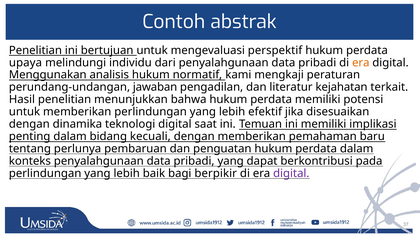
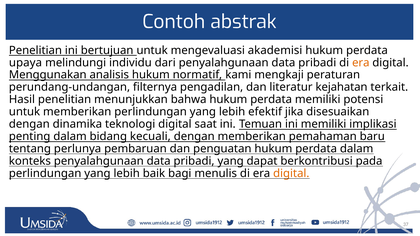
perspektif: perspektif -> akademisi
jawaban: jawaban -> filternya
berpikir: berpikir -> menulis
digital at (291, 173) colour: purple -> orange
